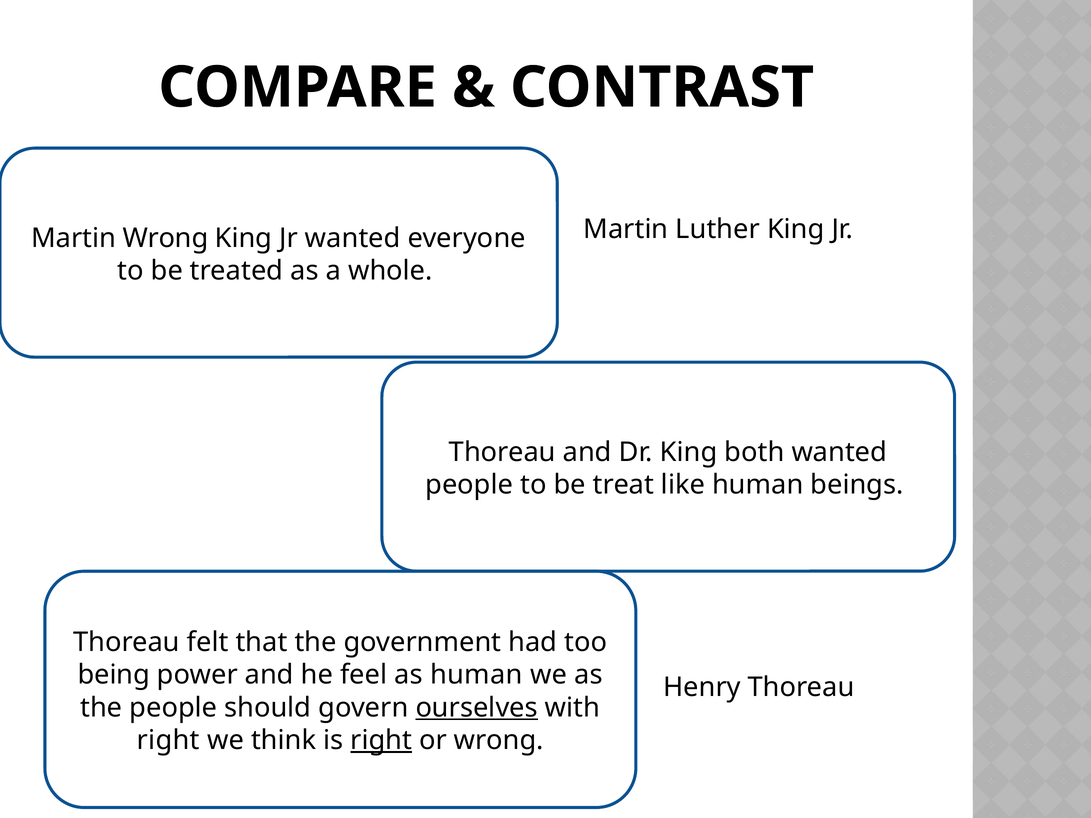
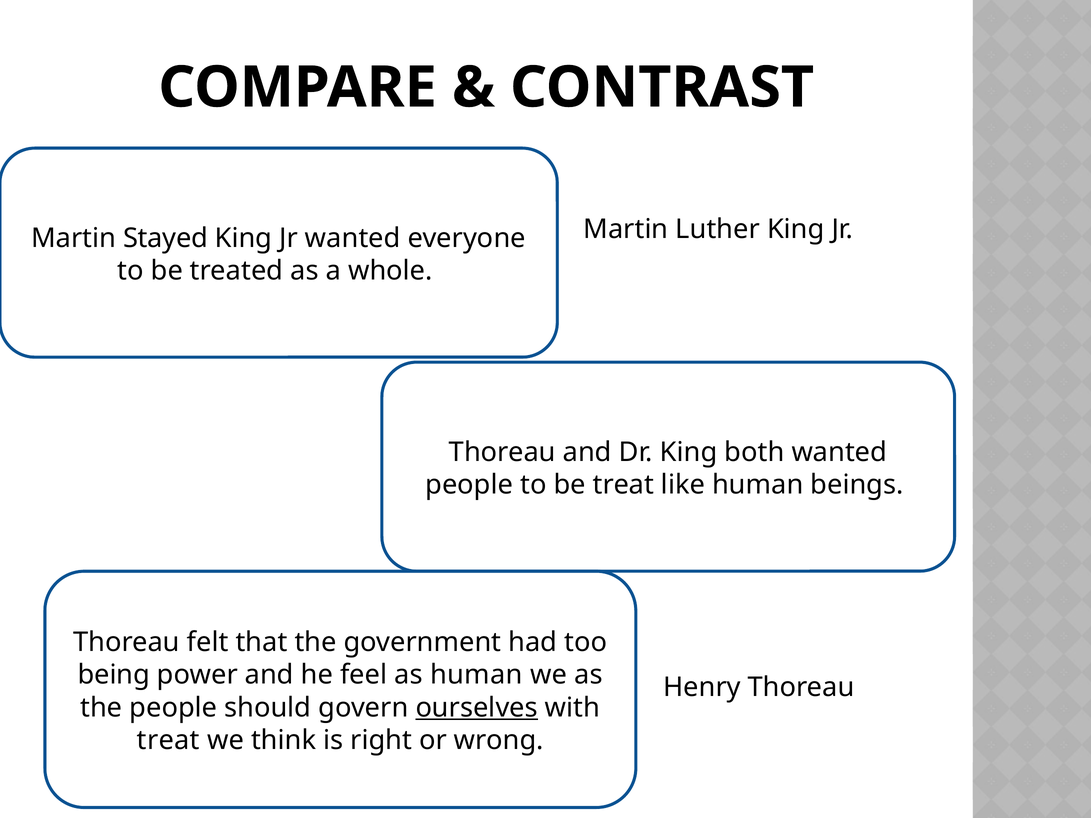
Martin Wrong: Wrong -> Stayed
right at (168, 741): right -> treat
right at (381, 741) underline: present -> none
